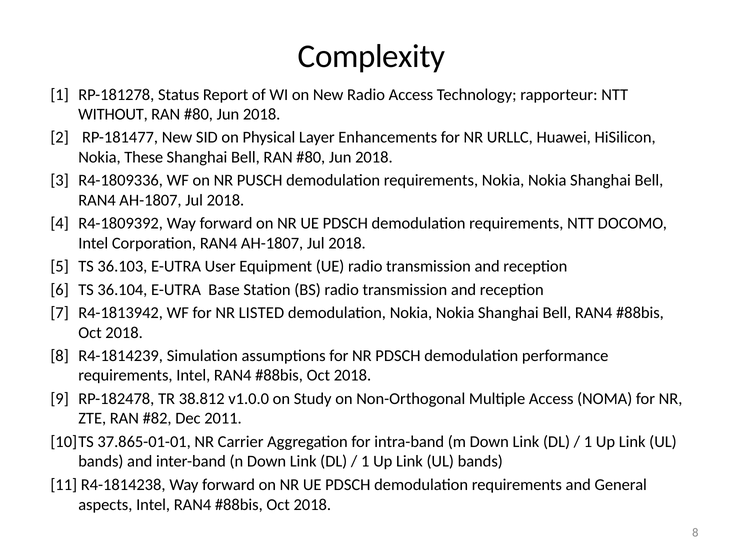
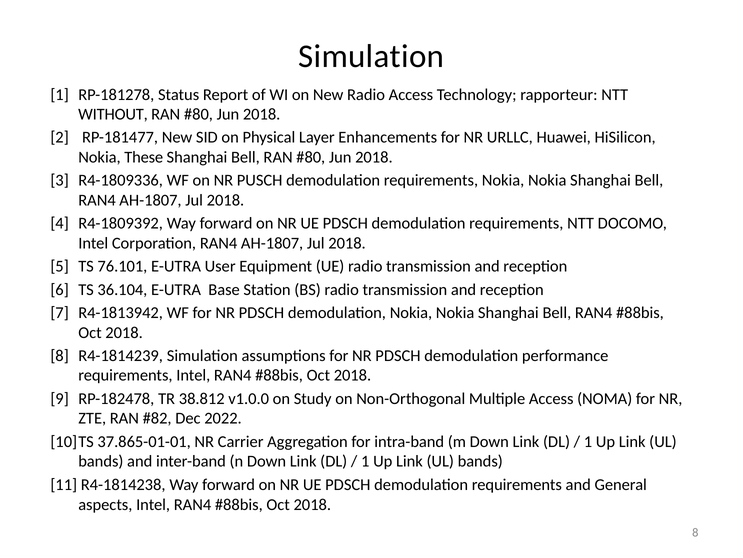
Complexity at (372, 56): Complexity -> Simulation
36.103: 36.103 -> 76.101
WF for NR LISTED: LISTED -> PDSCH
2011: 2011 -> 2022
